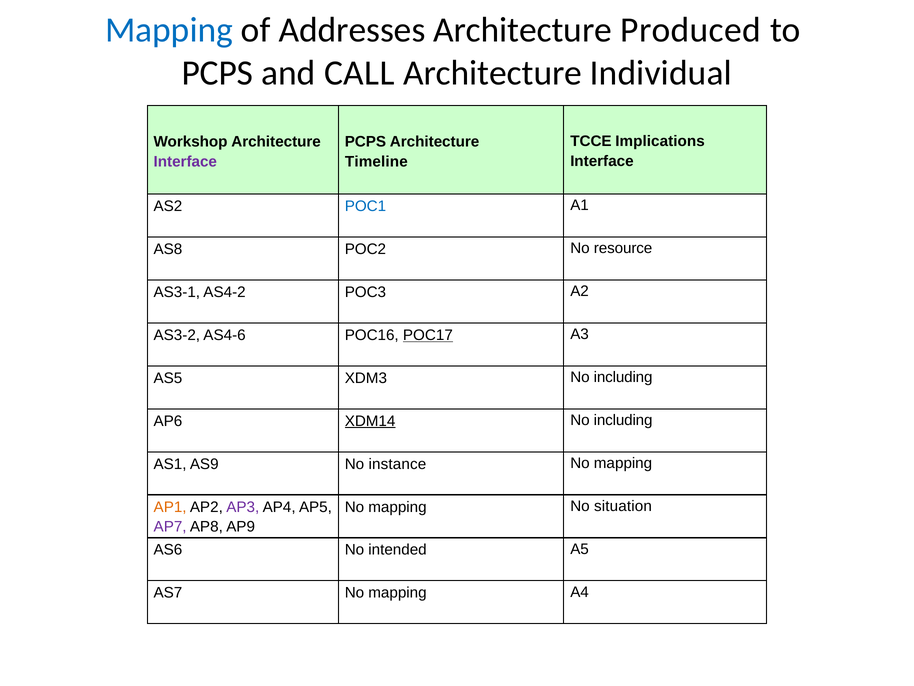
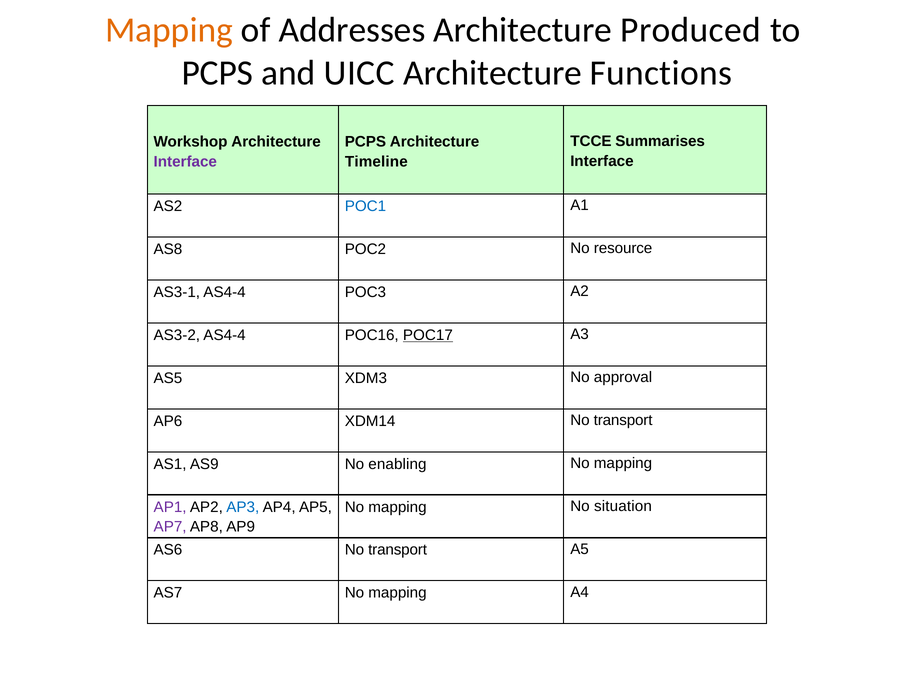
Mapping at (169, 30) colour: blue -> orange
CALL: CALL -> UICC
Individual: Individual -> Functions
Implications: Implications -> Summarises
AS3-1 AS4-2: AS4-2 -> AS4-4
AS3-2 AS4-6: AS4-6 -> AS4-4
XDM3 No including: including -> approval
XDM14 underline: present -> none
including at (623, 420): including -> transport
instance: instance -> enabling
AP1 colour: orange -> purple
AP3 colour: purple -> blue
AS6 No intended: intended -> transport
